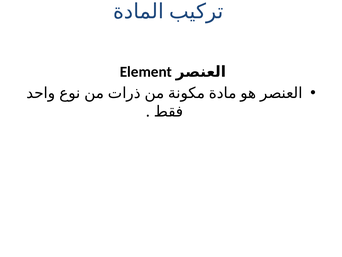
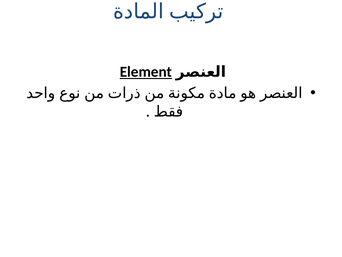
Element underline: none -> present
